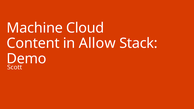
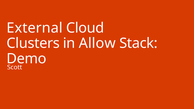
Machine: Machine -> External
Content: Content -> Clusters
